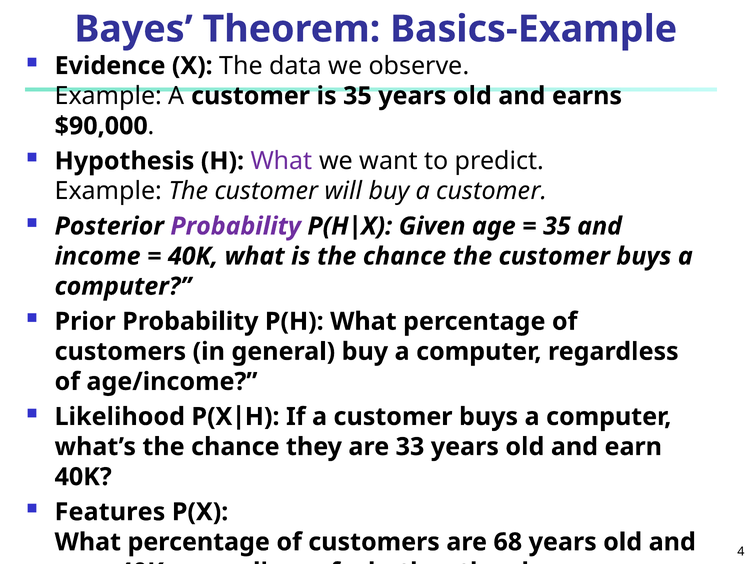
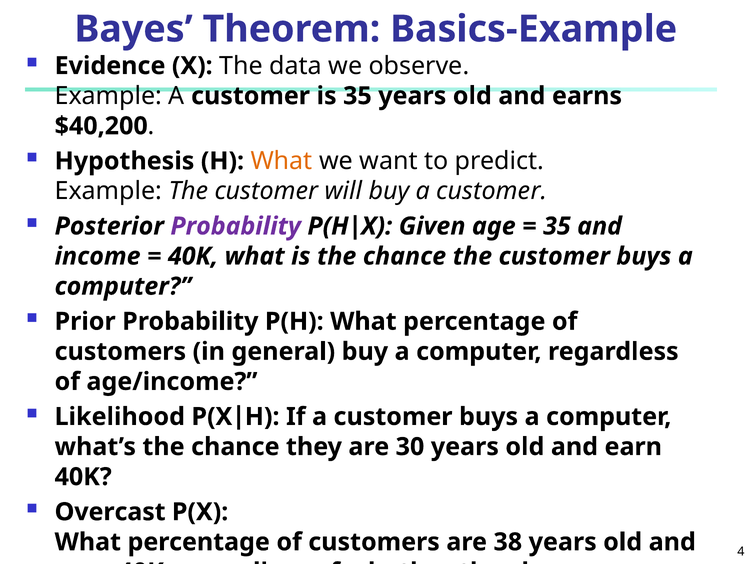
$90,000: $90,000 -> $40,200
What at (282, 161) colour: purple -> orange
33: 33 -> 30
Features: Features -> Overcast
68: 68 -> 38
